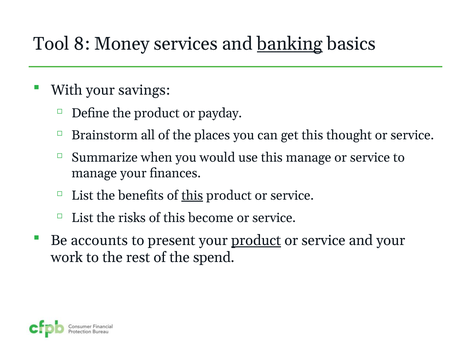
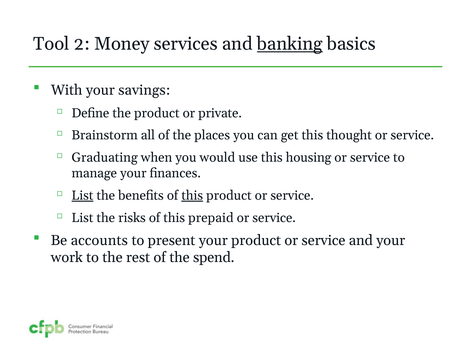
8: 8 -> 2
payday: payday -> private
Summarize: Summarize -> Graduating
this manage: manage -> housing
List at (82, 196) underline: none -> present
become: become -> prepaid
product at (256, 241) underline: present -> none
